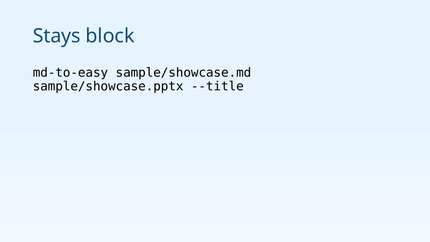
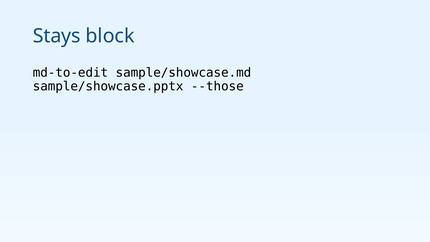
md-to-easy: md-to-easy -> md-to-edit
--title: --title -> --those
